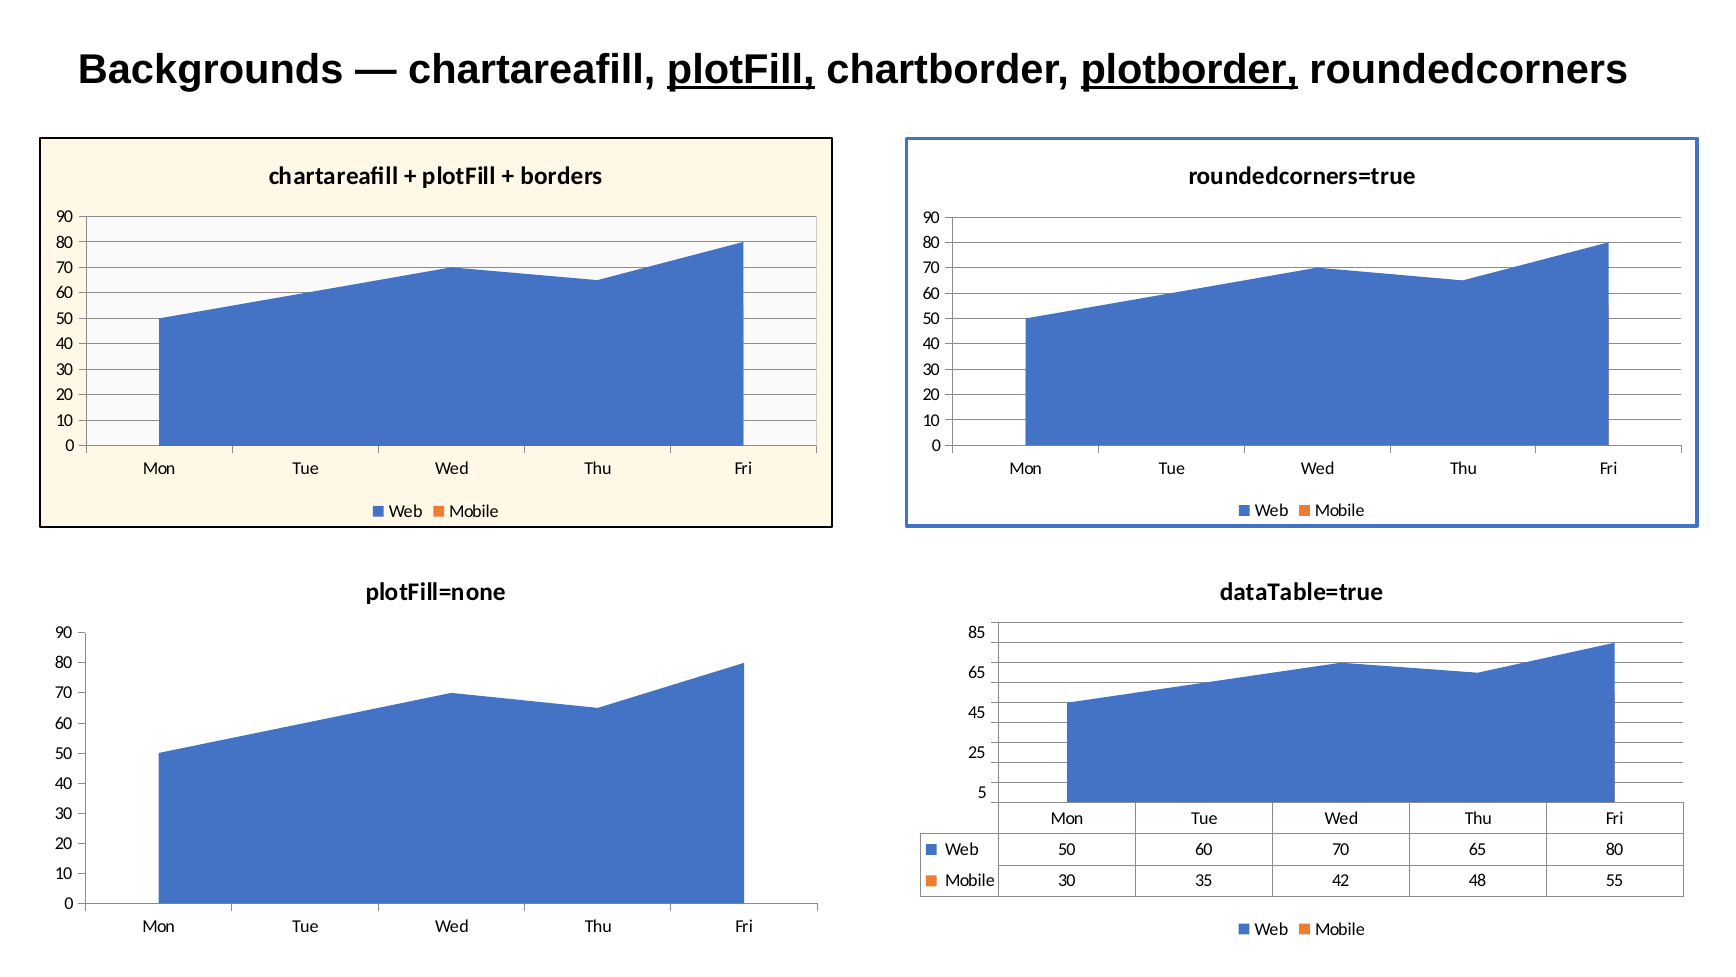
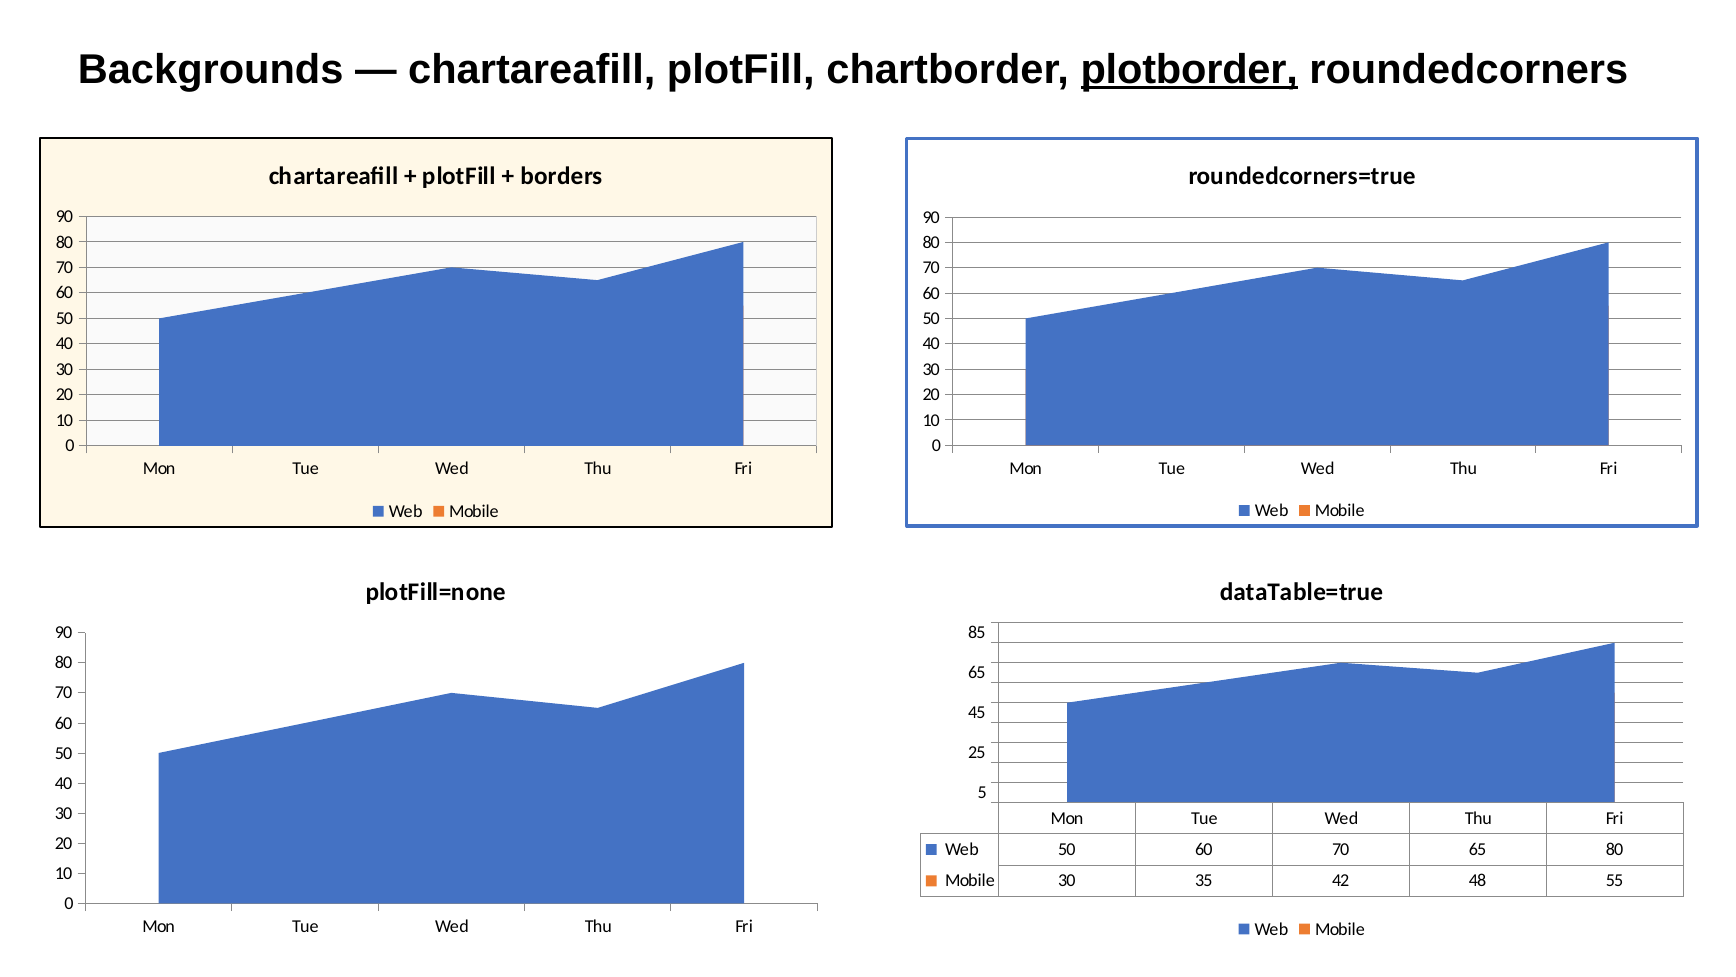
plotFill at (741, 69) underline: present -> none
